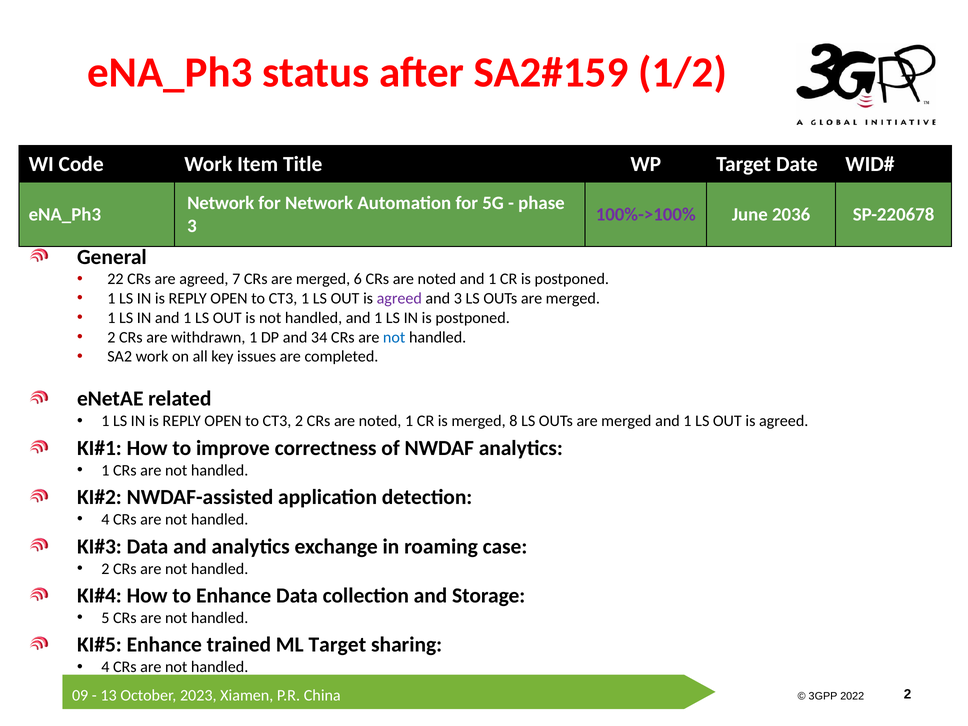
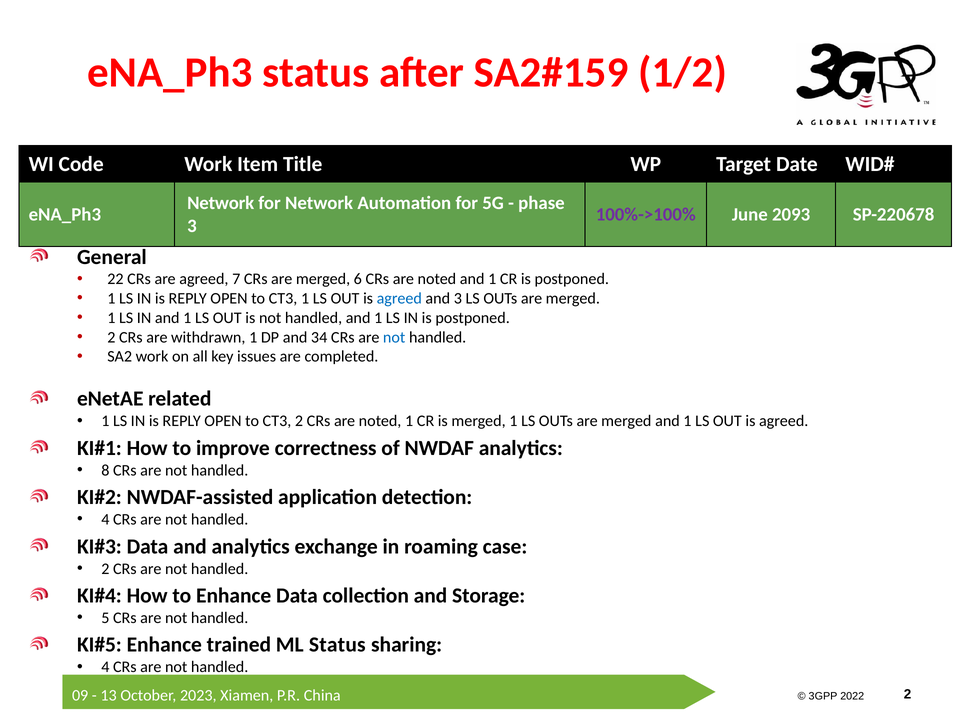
2036: 2036 -> 2093
agreed at (399, 298) colour: purple -> blue
merged 8: 8 -> 1
1 at (105, 470): 1 -> 8
ML Target: Target -> Status
